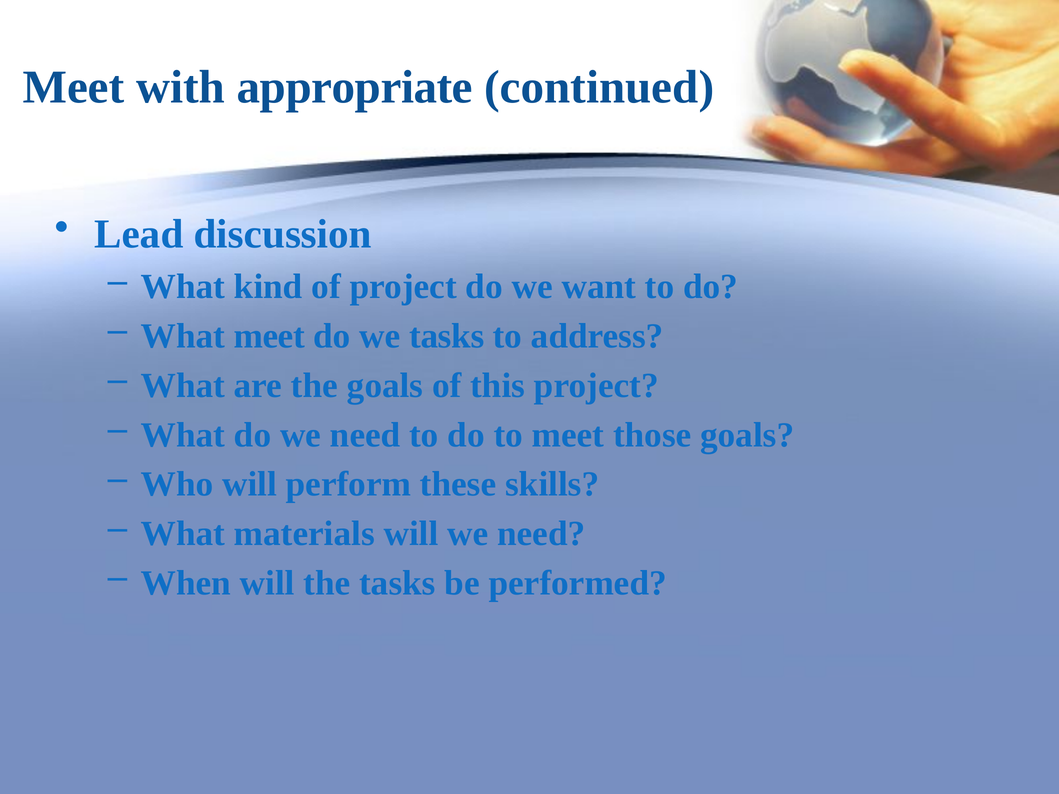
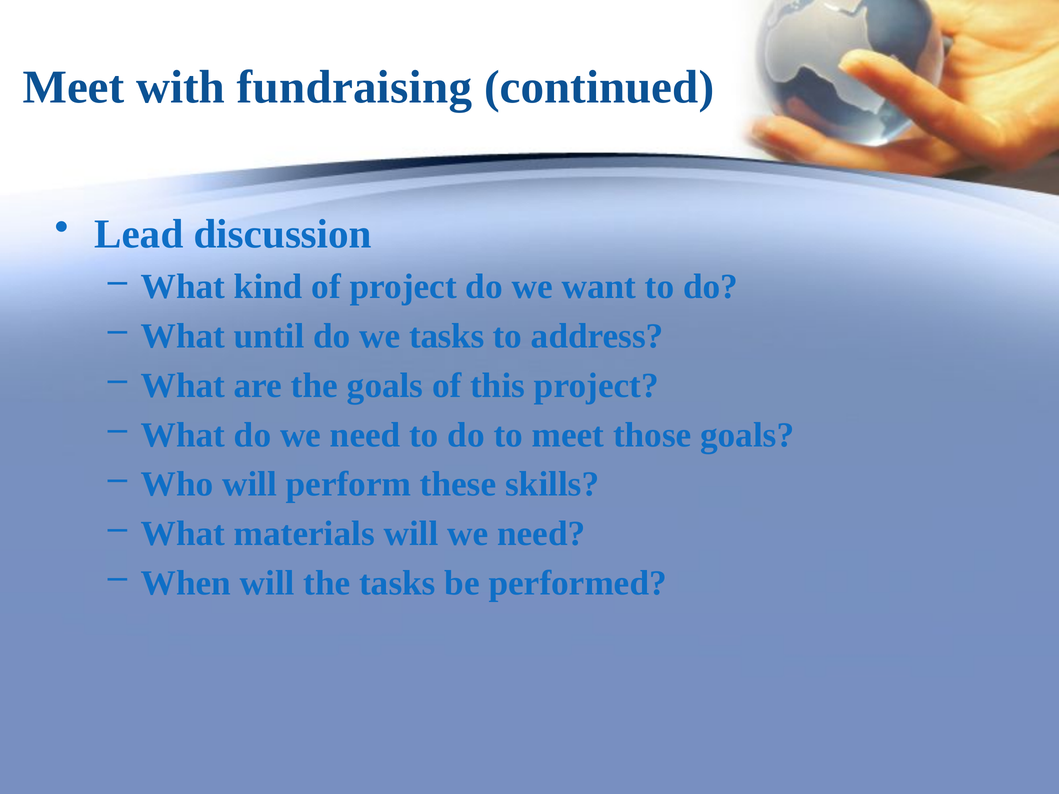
appropriate: appropriate -> fundraising
What meet: meet -> until
